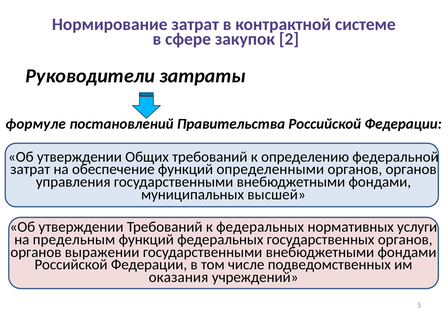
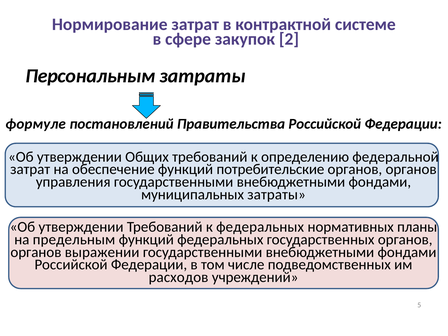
Руководители: Руководители -> Персональным
определенными: определенными -> потребительские
муниципальных высшей: высшей -> затраты
услуги: услуги -> планы
оказания: оказания -> расходов
